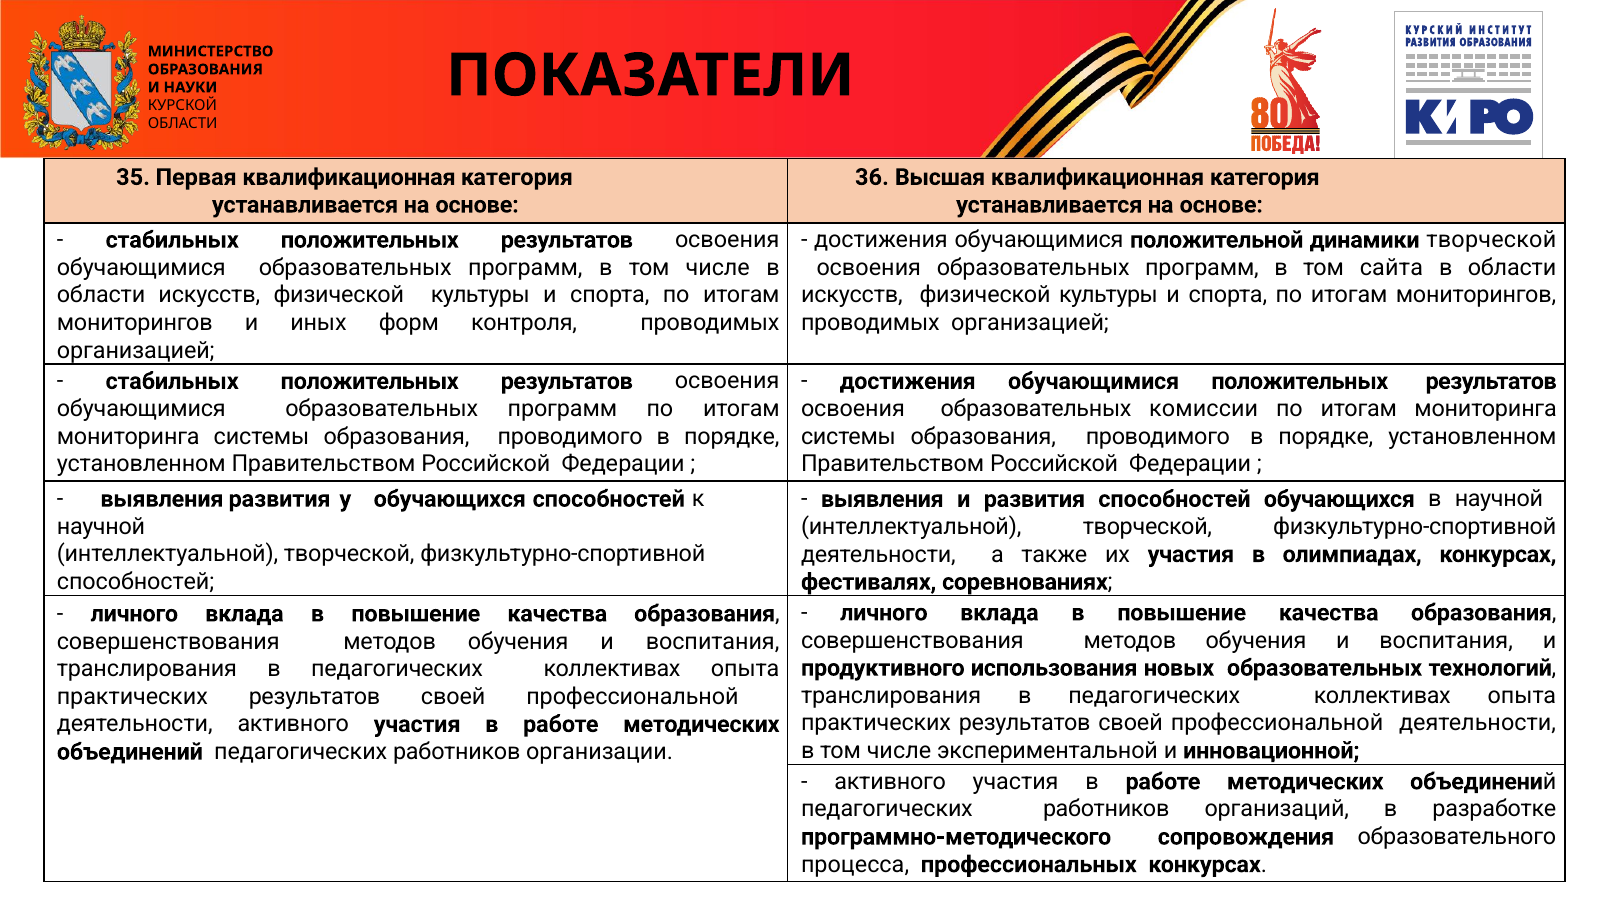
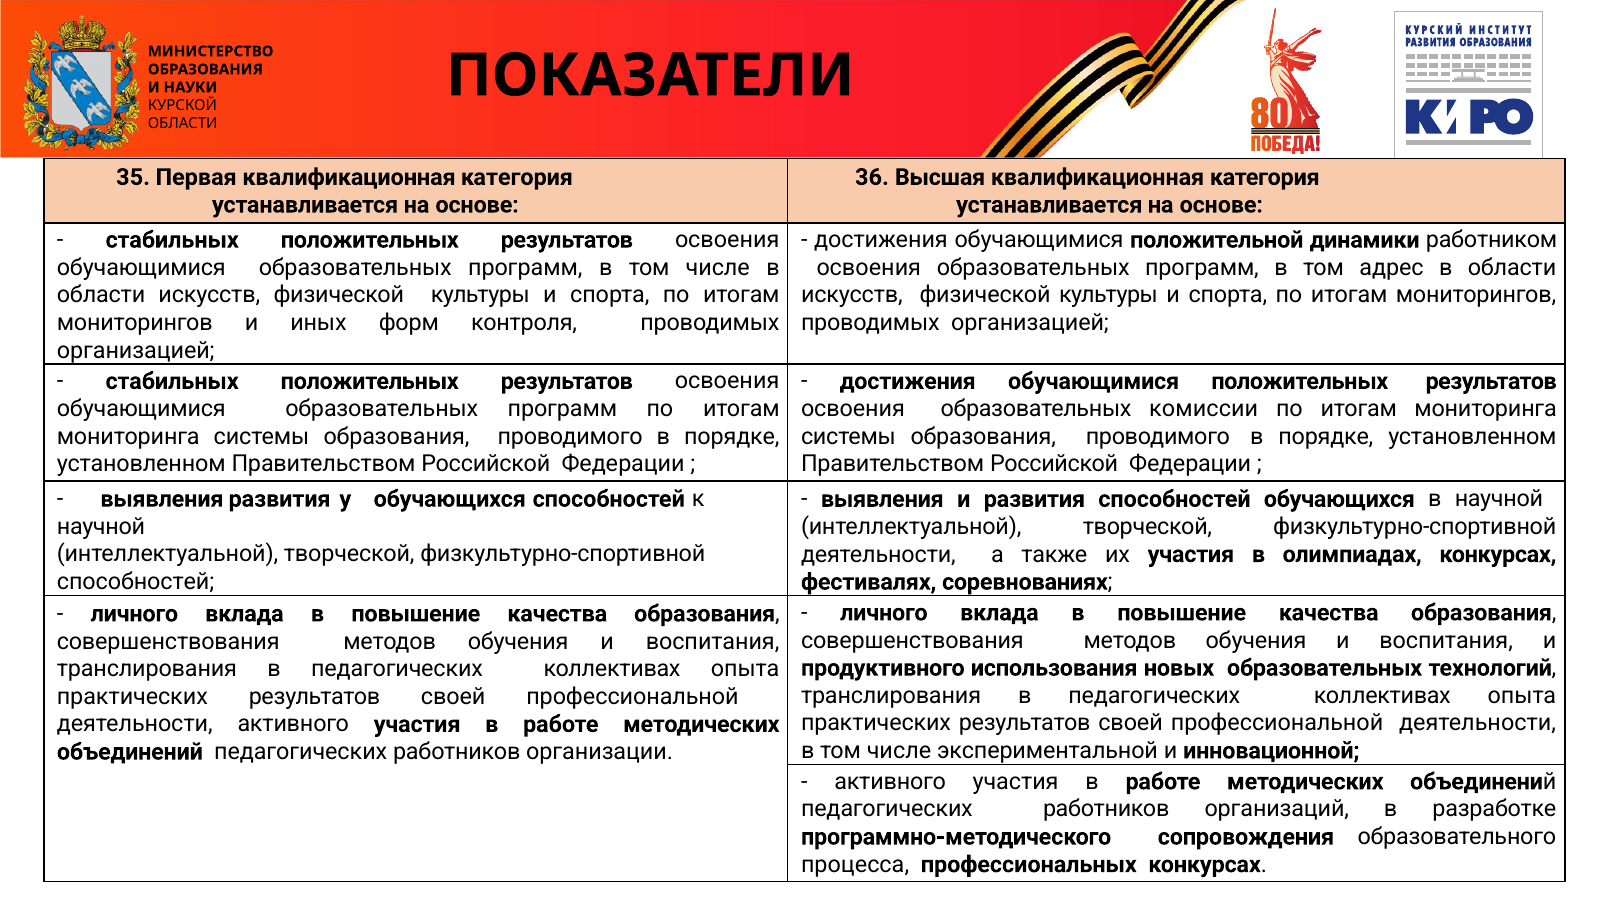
динамики творческой: творческой -> работником
сайта: сайта -> адрес
